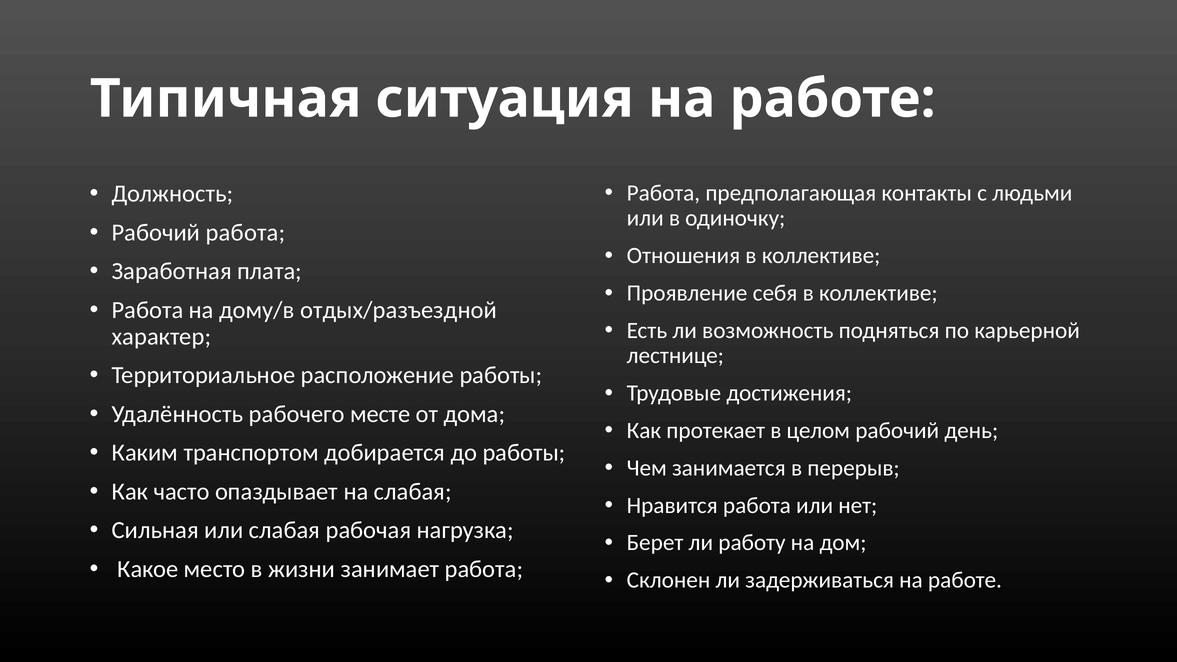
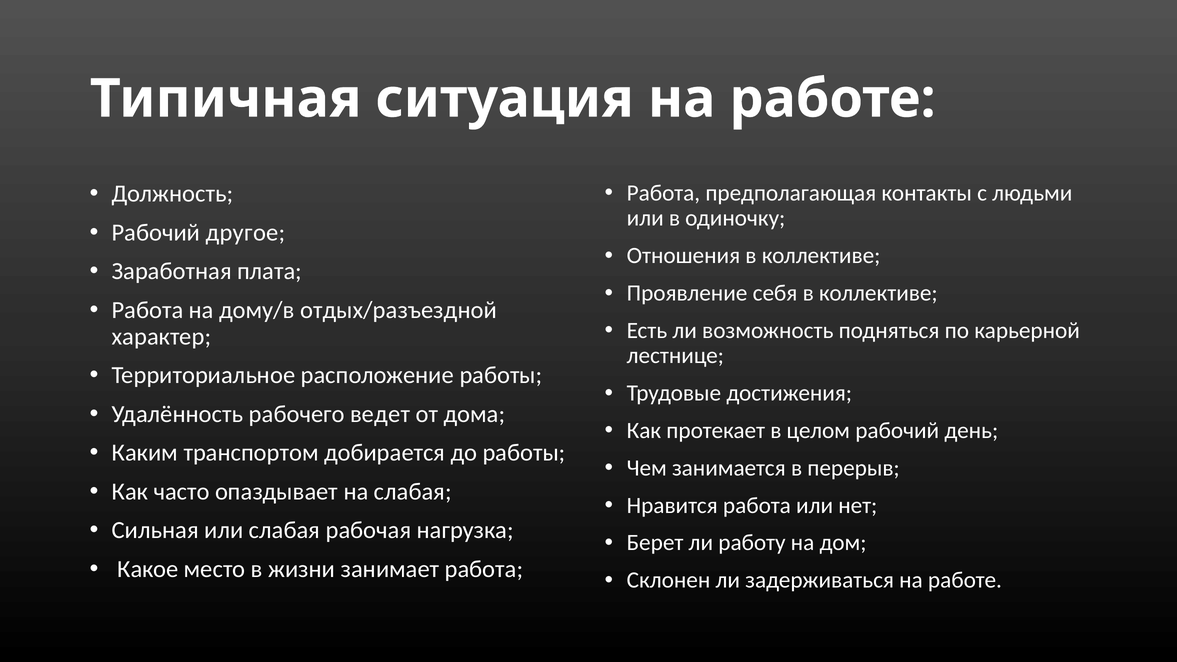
Рабочий работа: работа -> другое
месте: месте -> ведет
